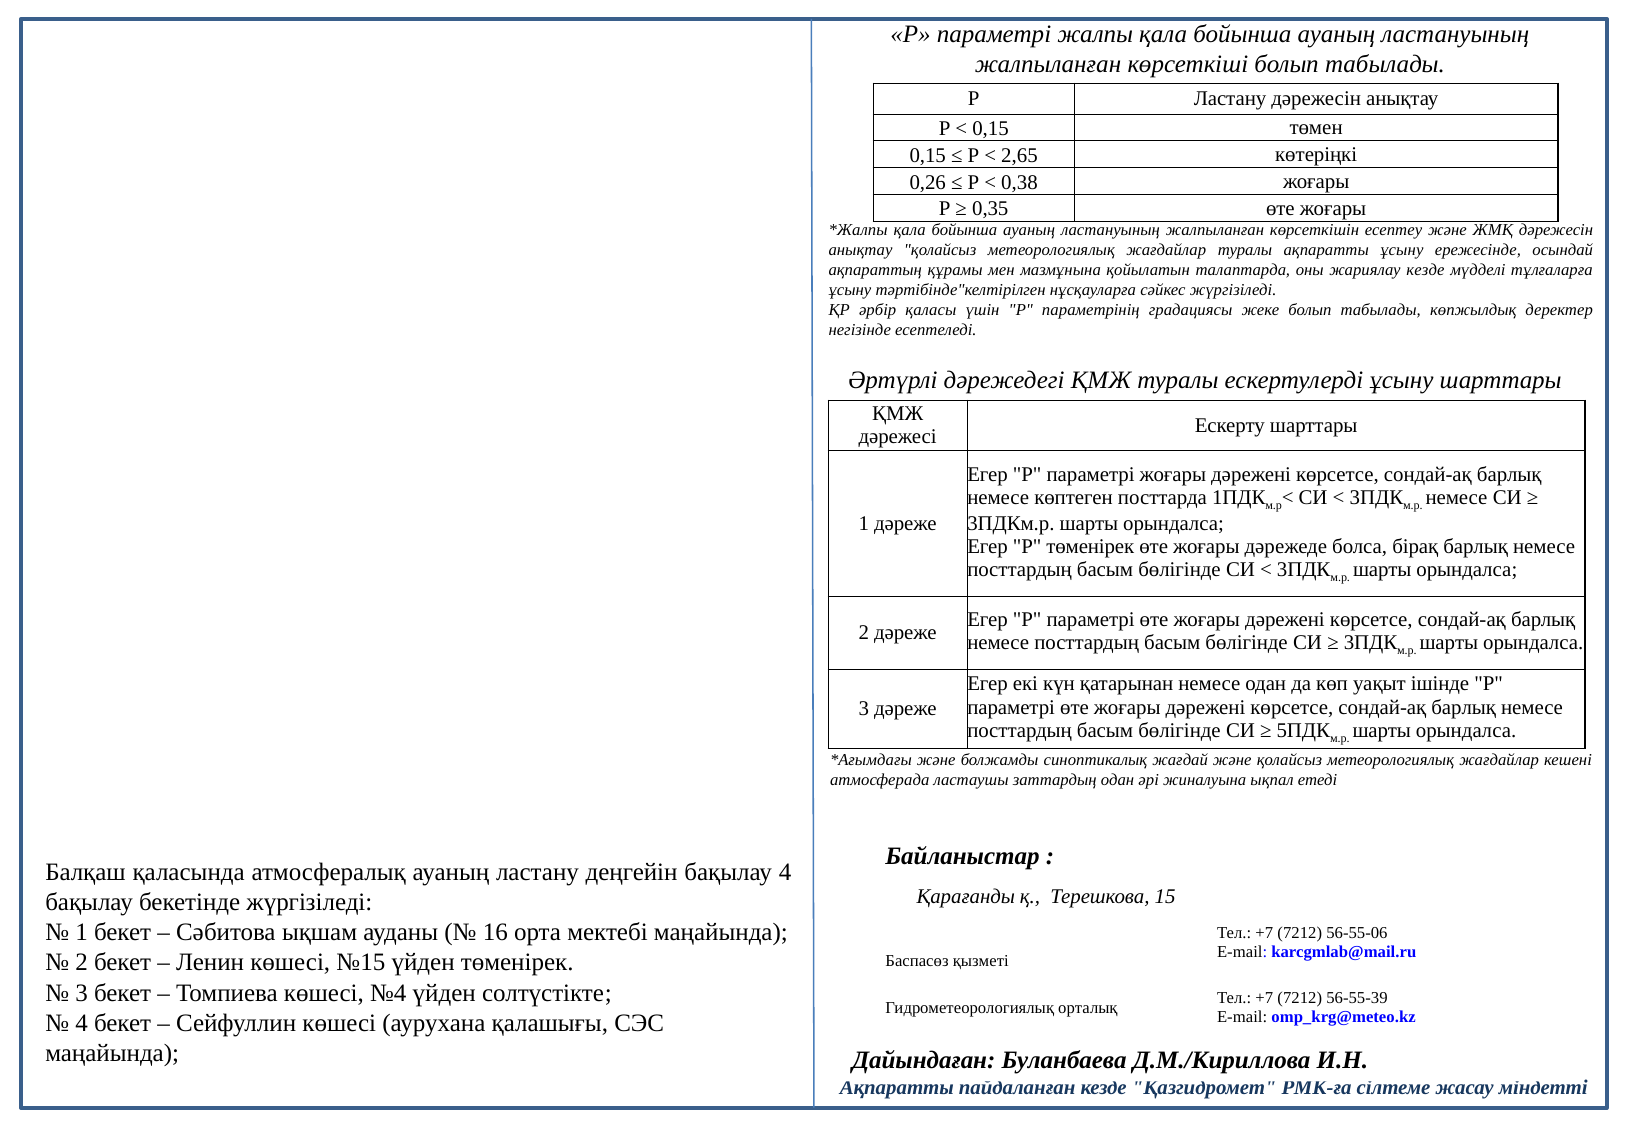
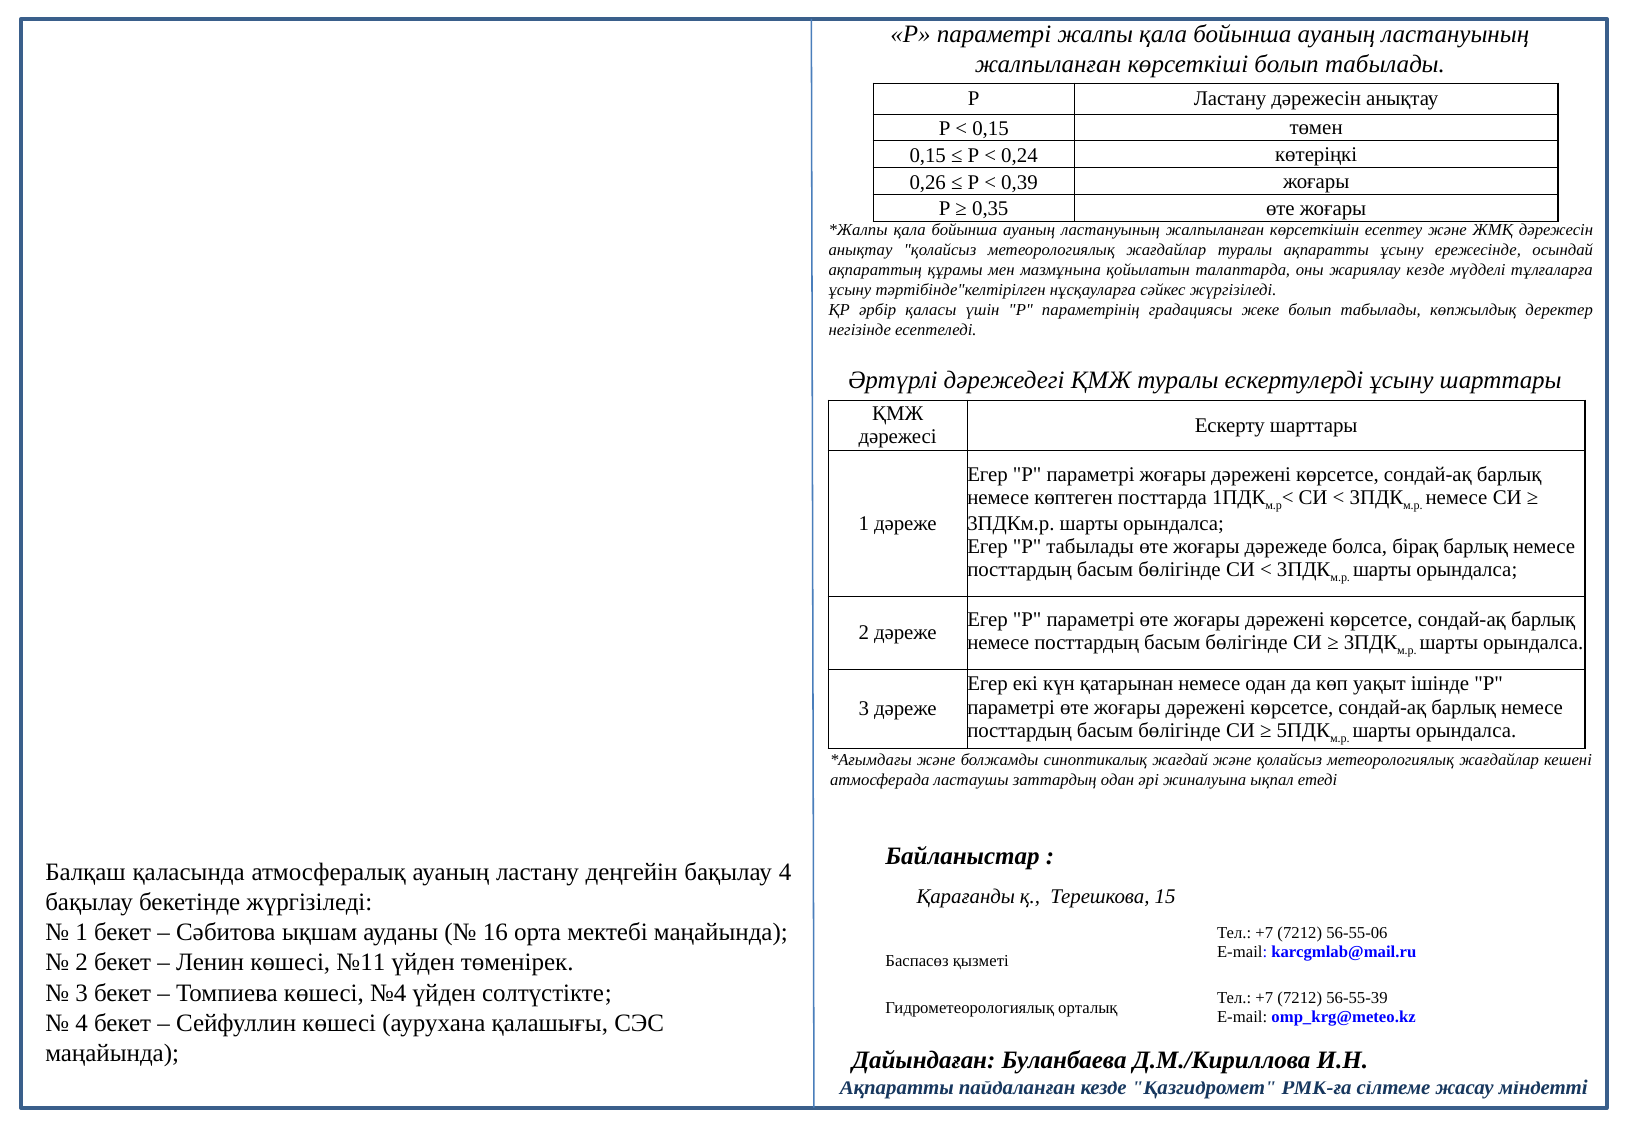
2,65: 2,65 -> 0,24
0,38: 0,38 -> 0,39
P төменірек: төменірек -> табылады
№15: №15 -> №11
